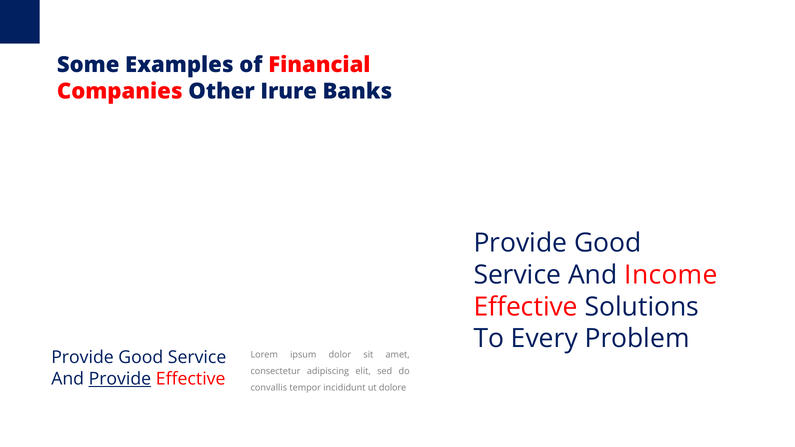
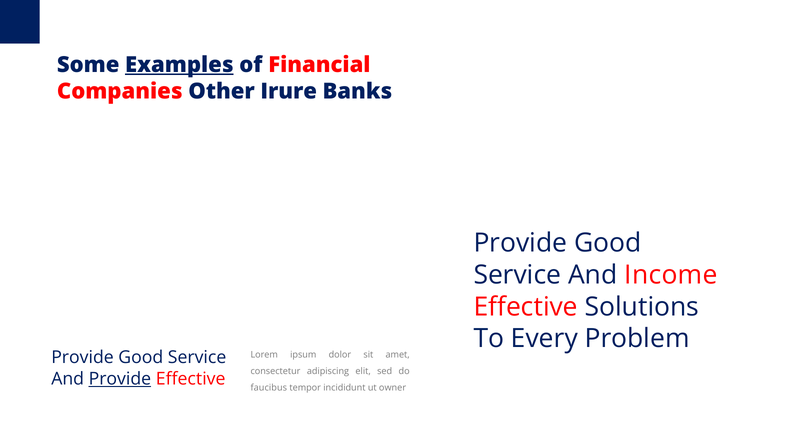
Examples underline: none -> present
convallis: convallis -> faucibus
dolore: dolore -> owner
